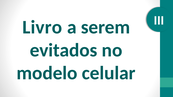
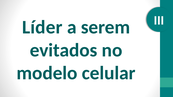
Livro: Livro -> Líder
